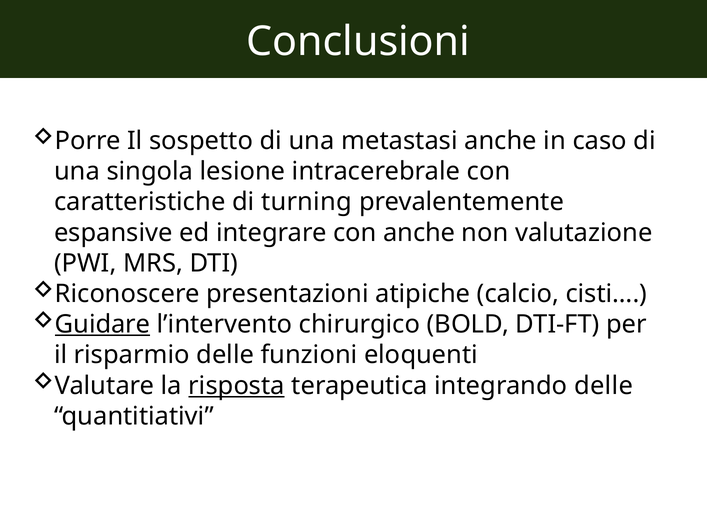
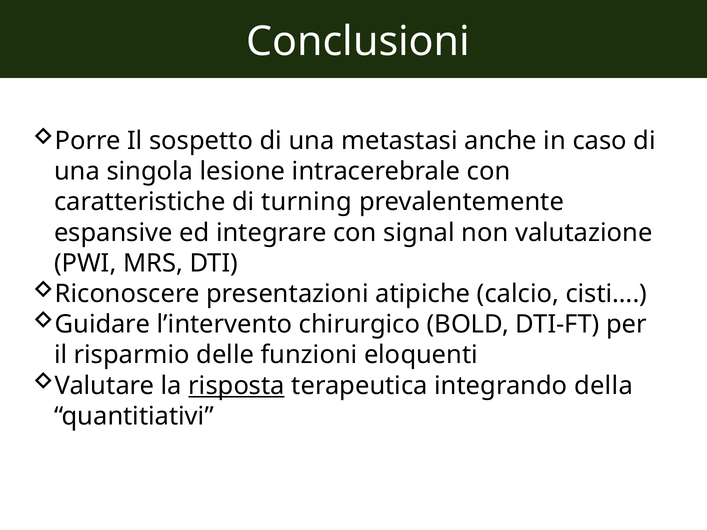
con anche: anche -> signal
Guidare underline: present -> none
integrando delle: delle -> della
